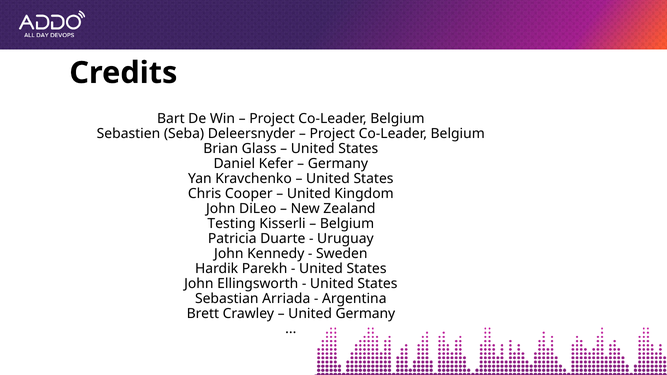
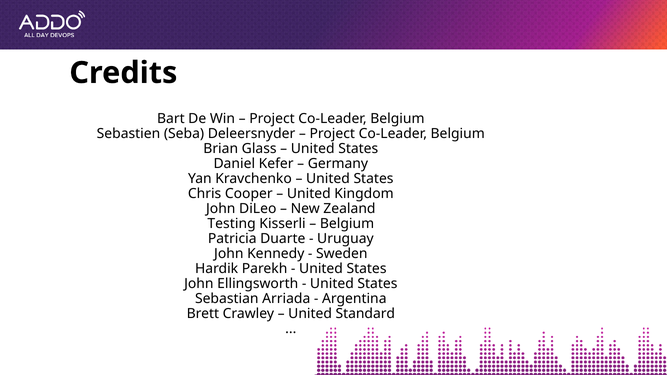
United Germany: Germany -> Standard
